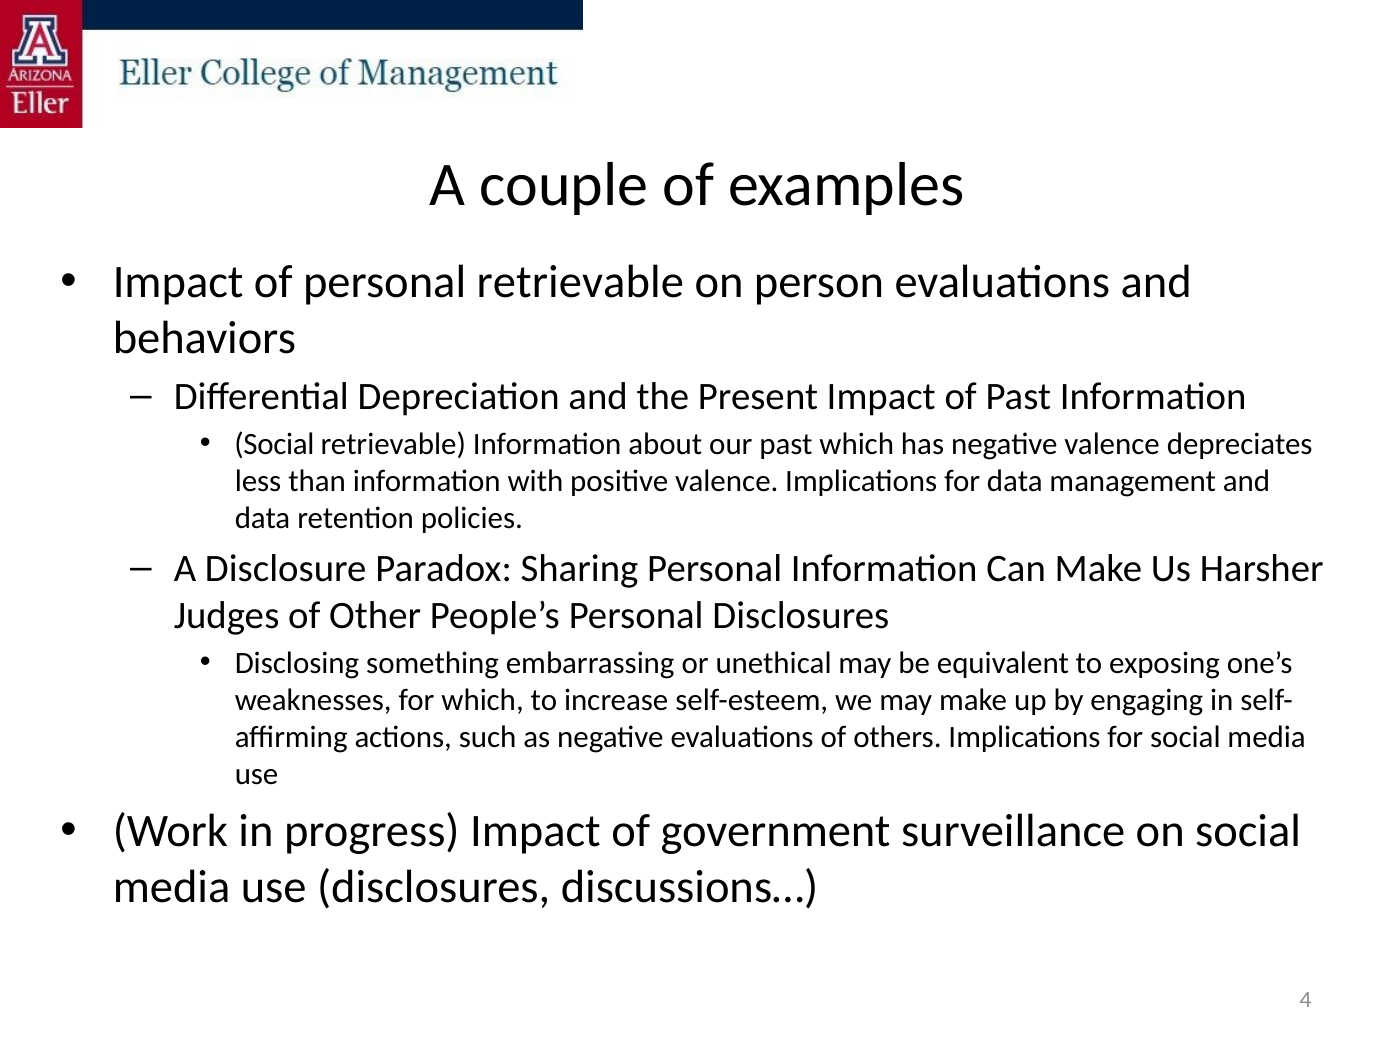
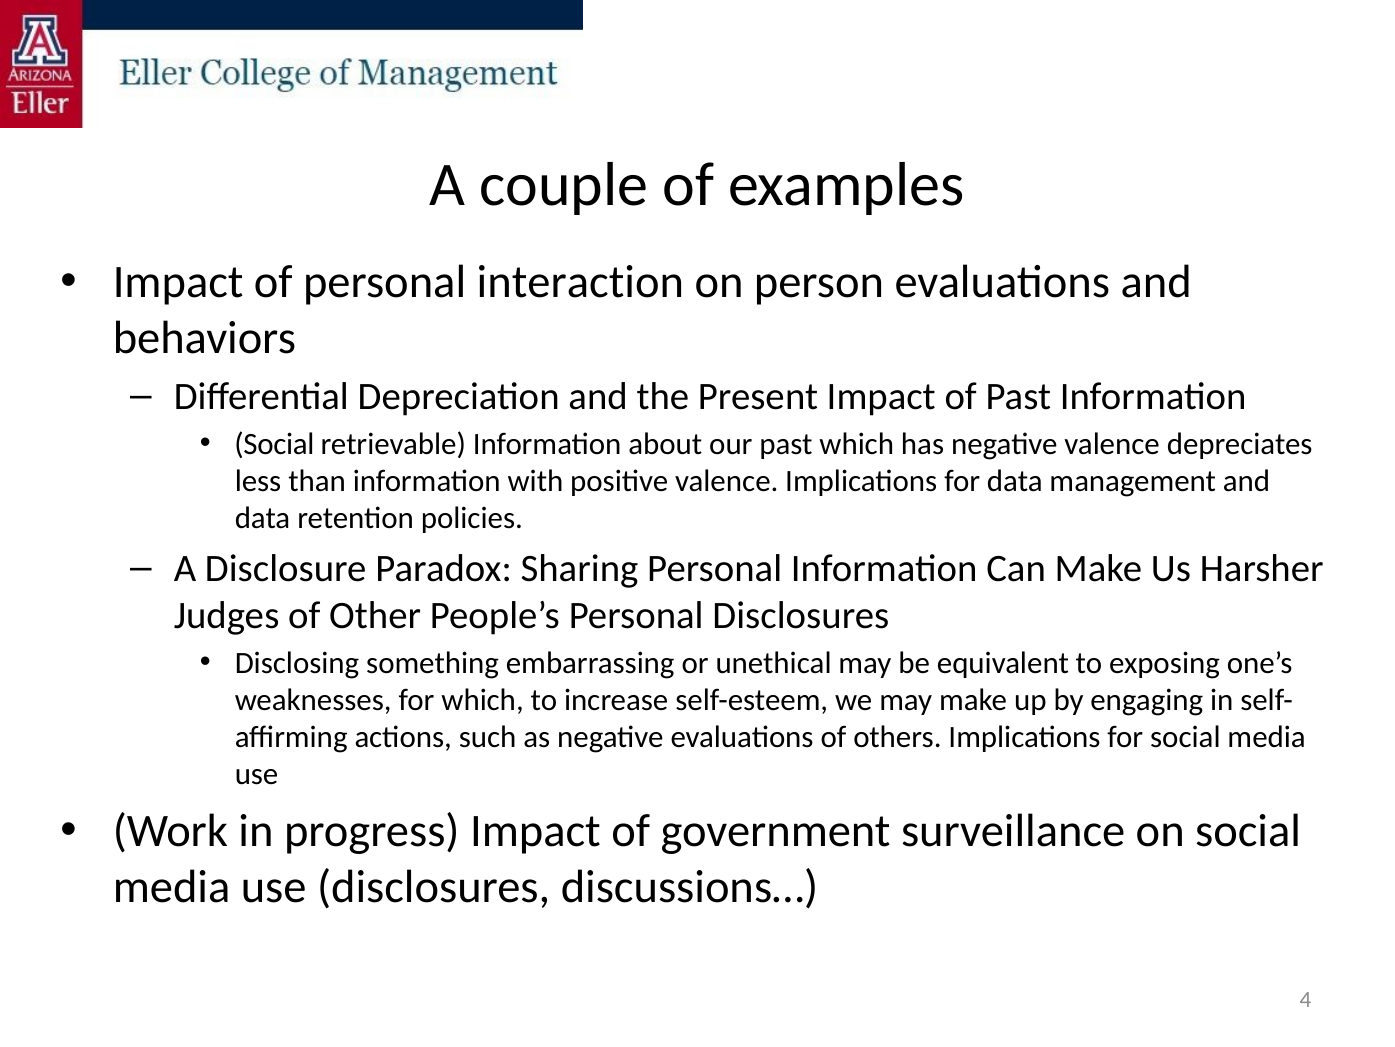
personal retrievable: retrievable -> interaction
